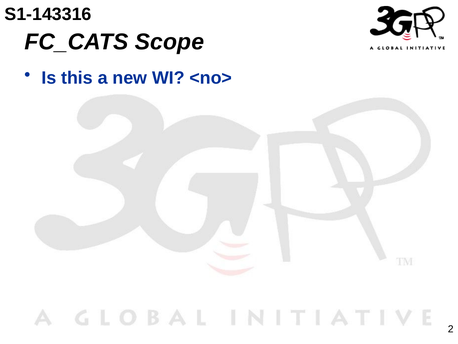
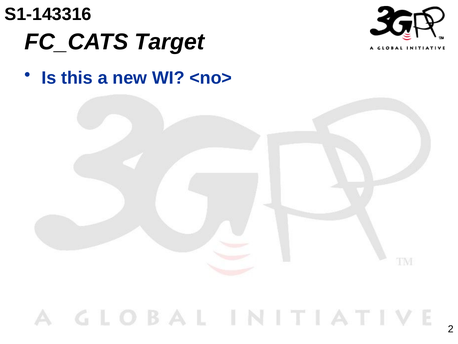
Scope: Scope -> Target
